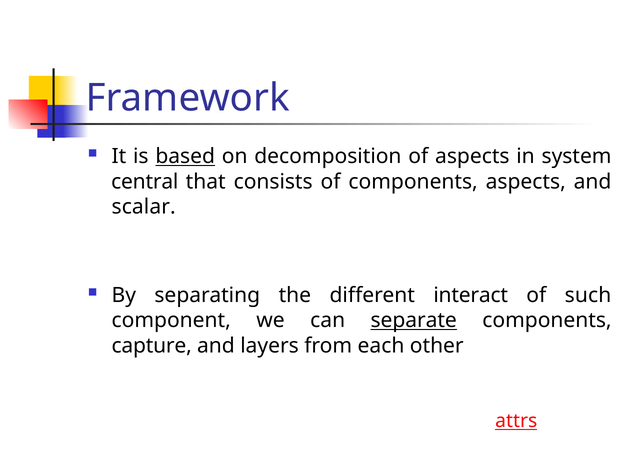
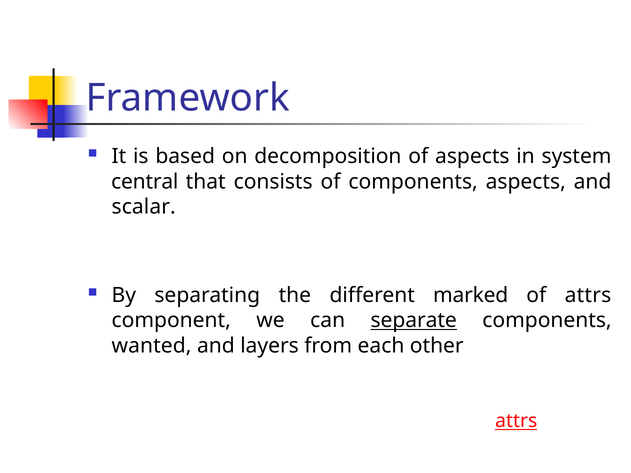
based underline: present -> none
interact: interact -> marked
of such: such -> attrs
capture: capture -> wanted
